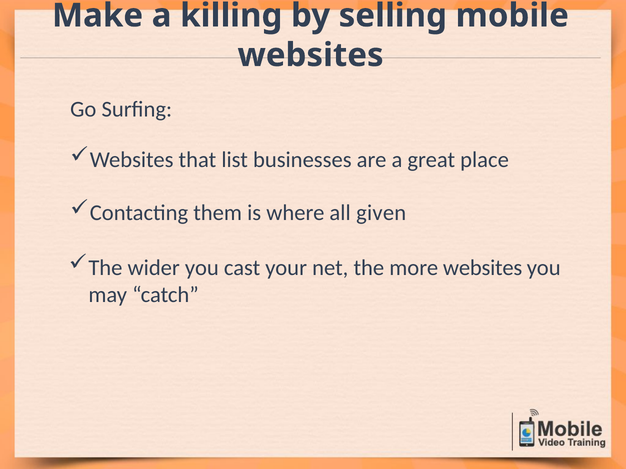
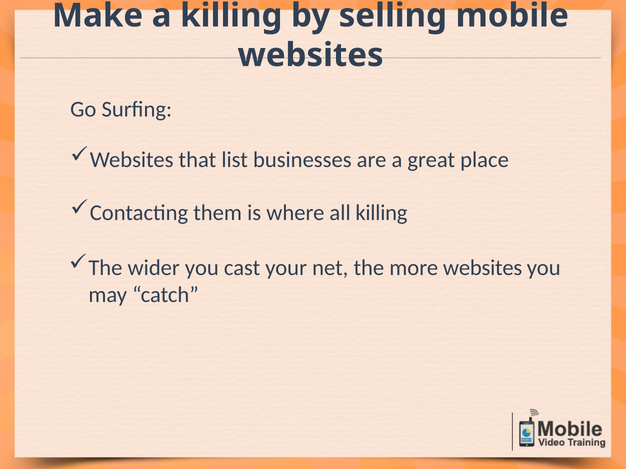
all given: given -> killing
